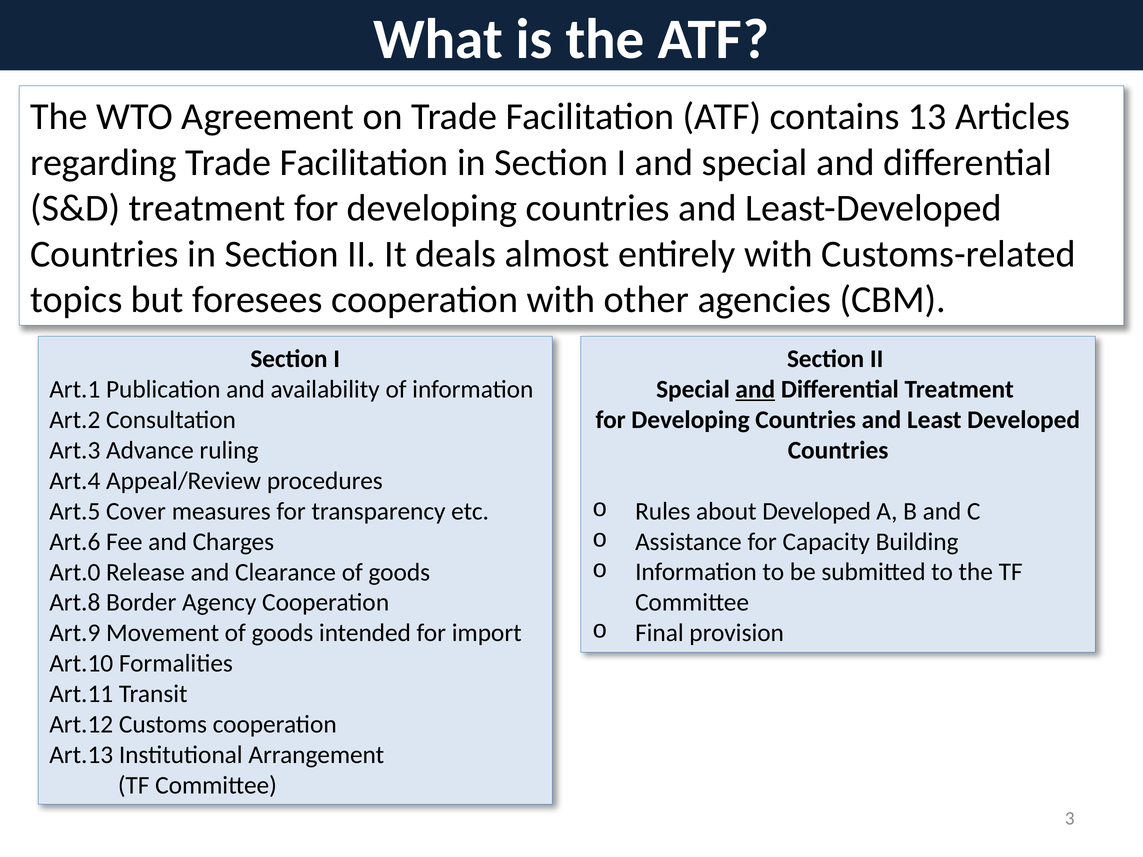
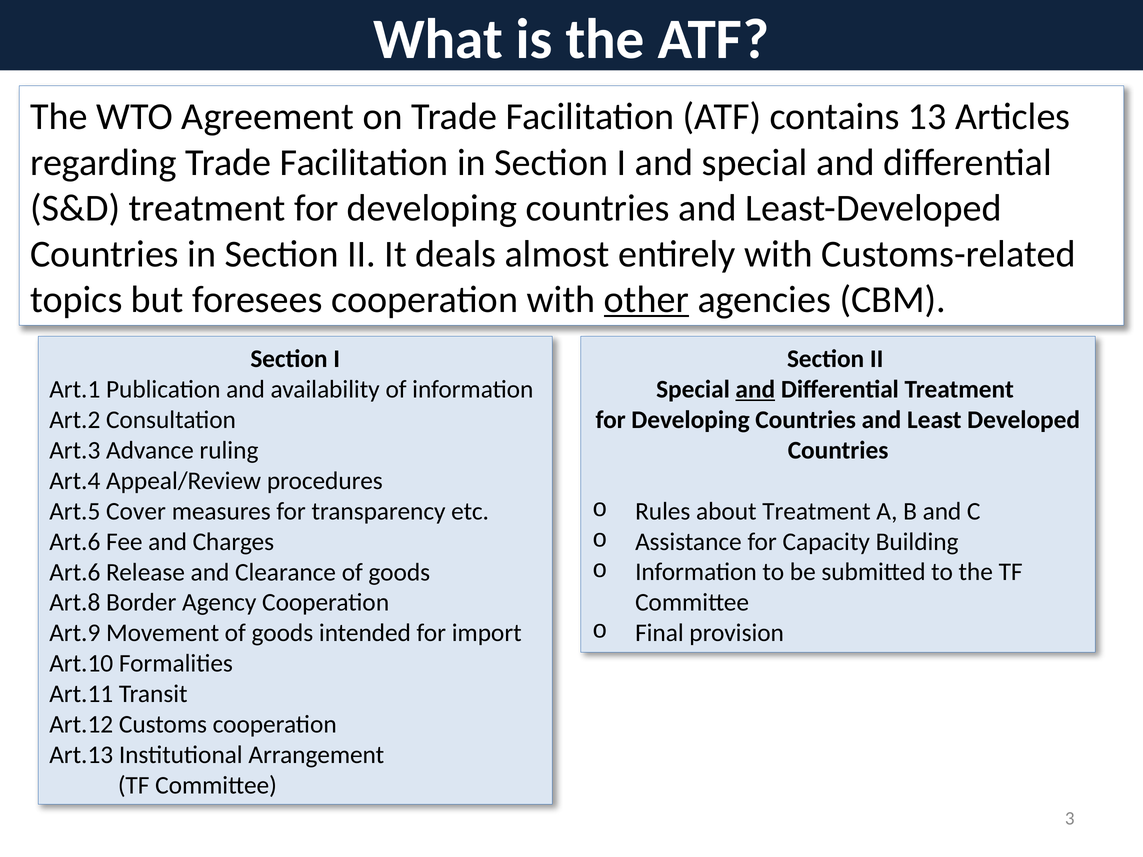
other underline: none -> present
about Developed: Developed -> Treatment
Art.0 at (75, 572): Art.0 -> Art.6
